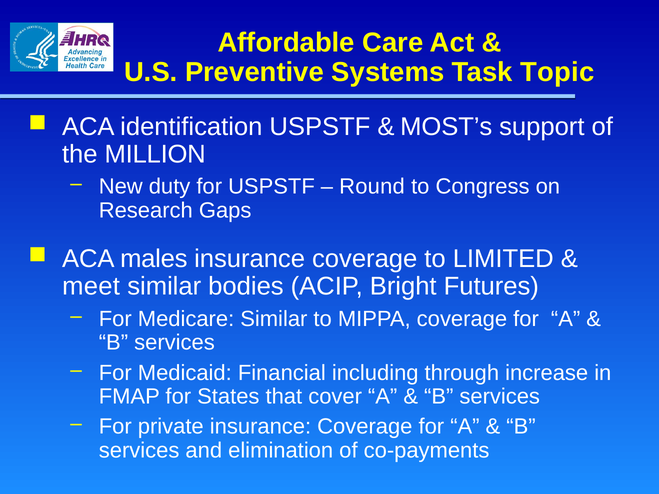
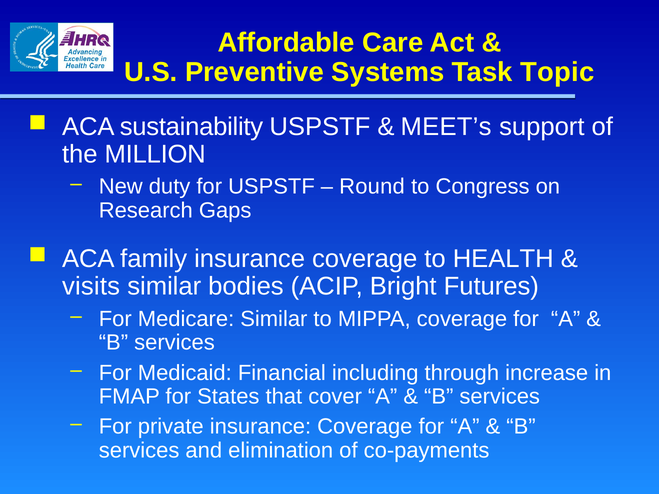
identification: identification -> sustainability
MOST’s: MOST’s -> MEET’s
males: males -> family
LIMITED: LIMITED -> HEALTH
meet: meet -> visits
